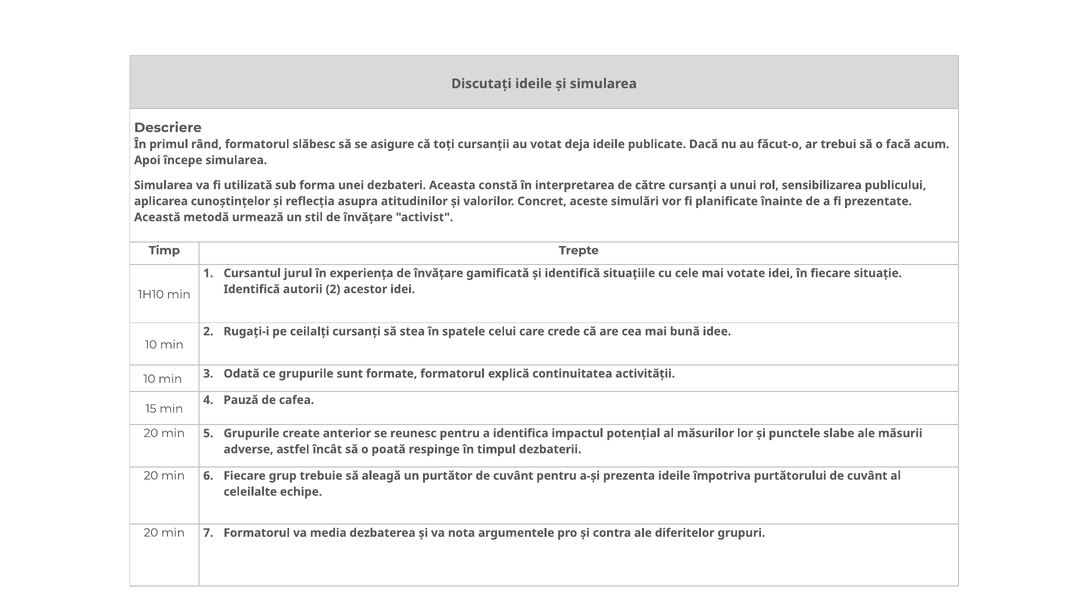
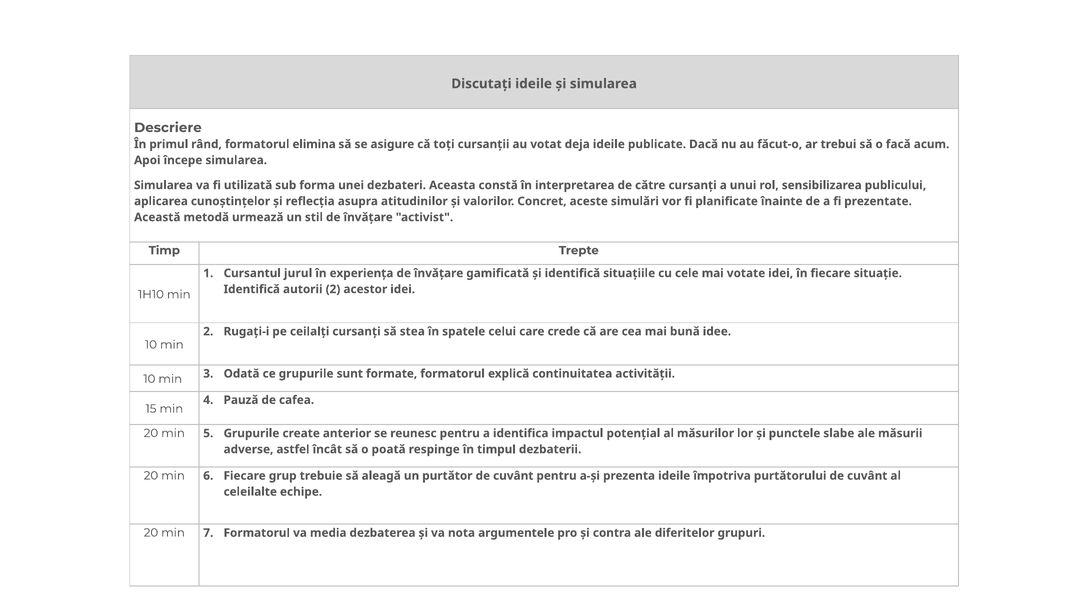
slăbesc: slăbesc -> elimina
